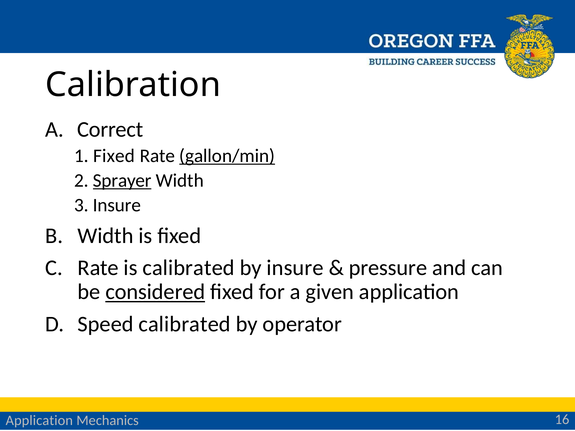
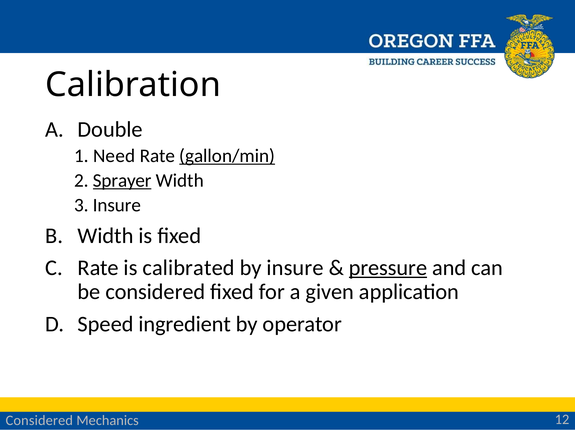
Correct: Correct -> Double
1 Fixed: Fixed -> Need
pressure underline: none -> present
considered at (155, 292) underline: present -> none
Speed calibrated: calibrated -> ingredient
Application at (39, 421): Application -> Considered
16: 16 -> 12
